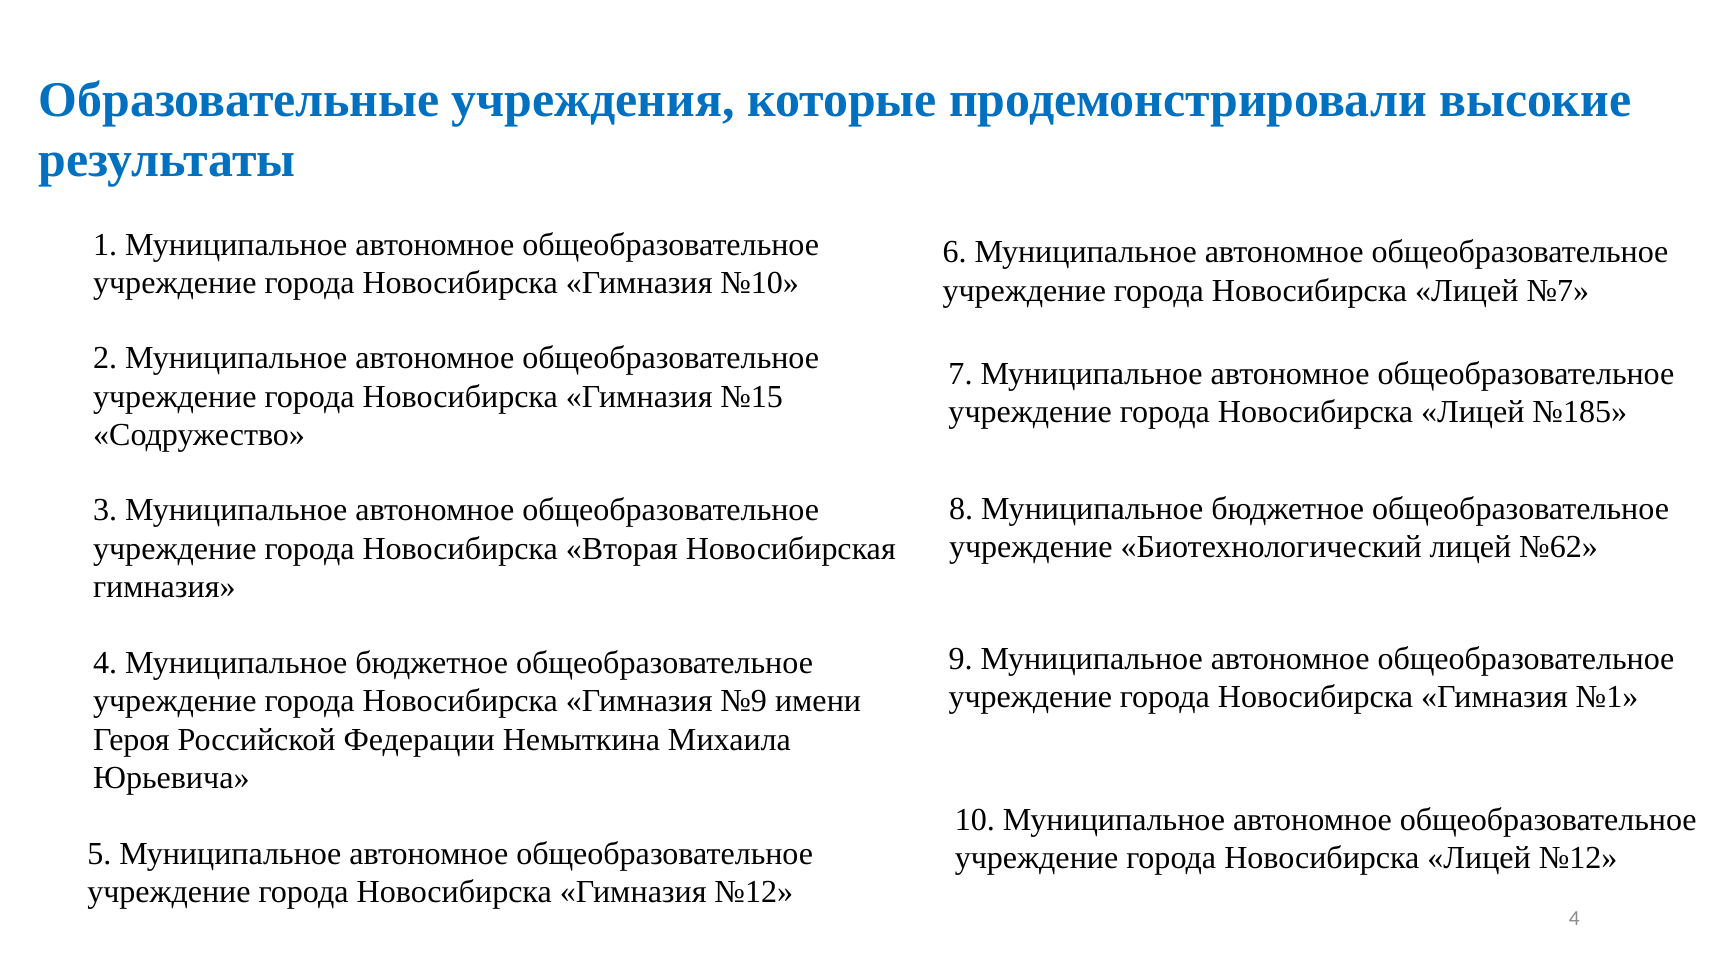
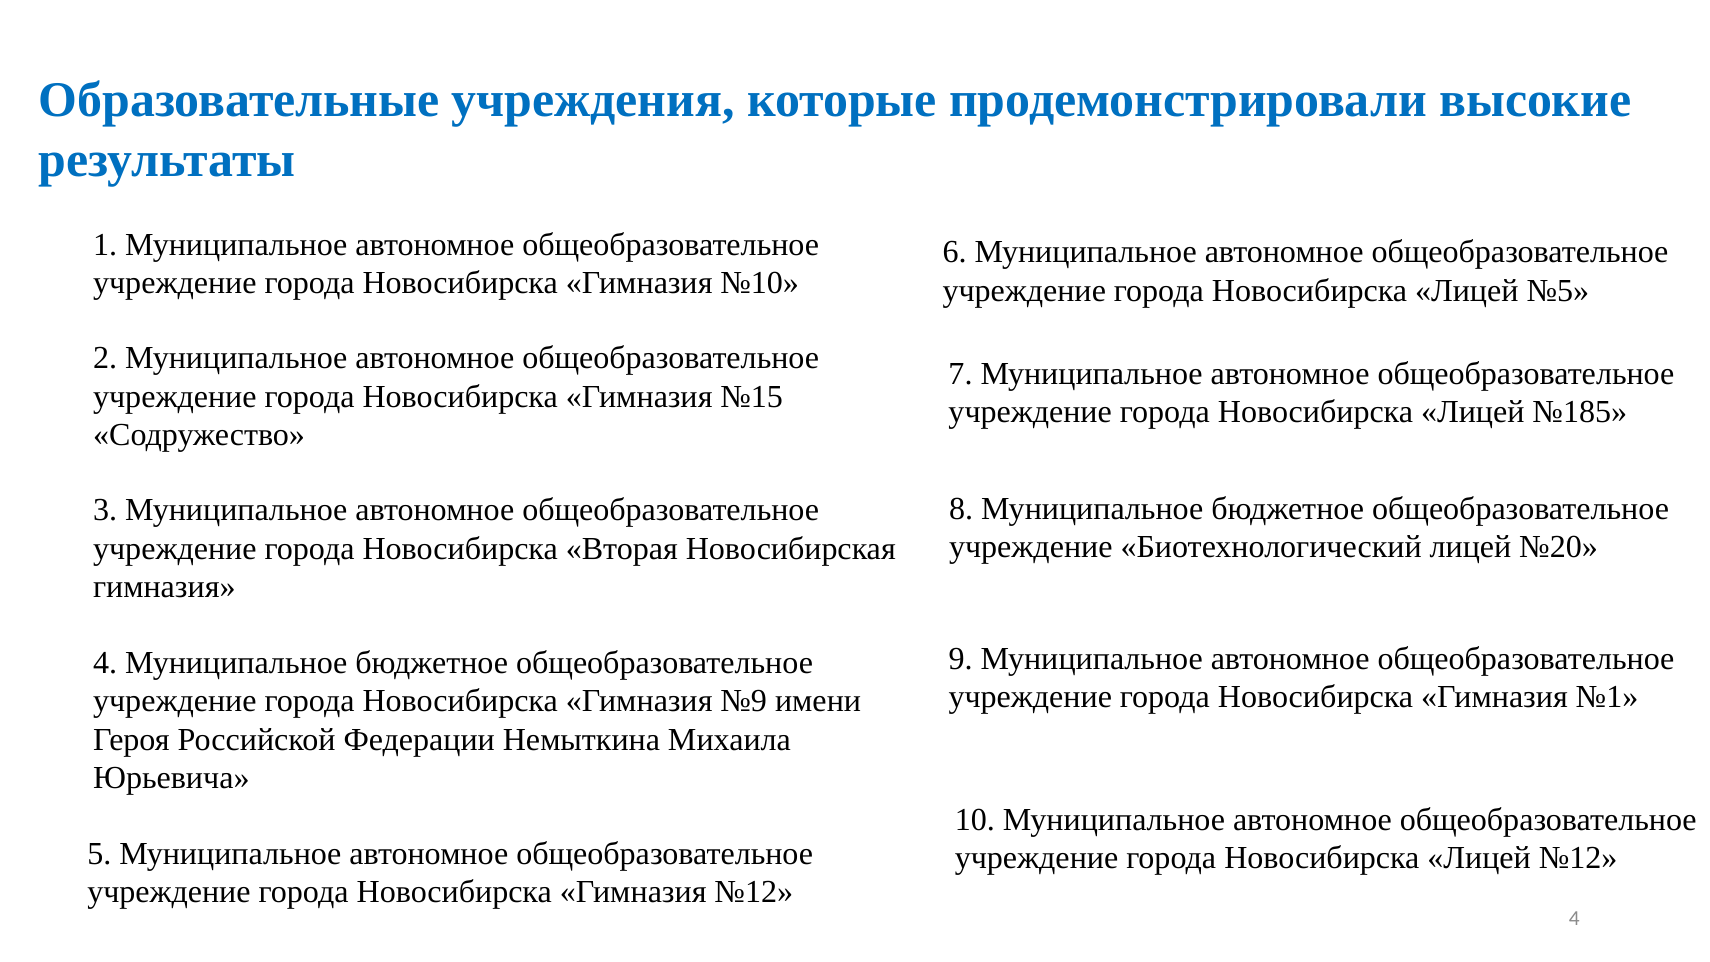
№7: №7 -> №5
№62: №62 -> №20
